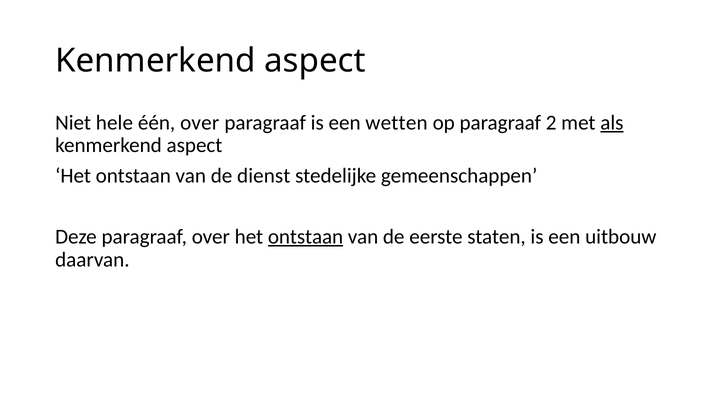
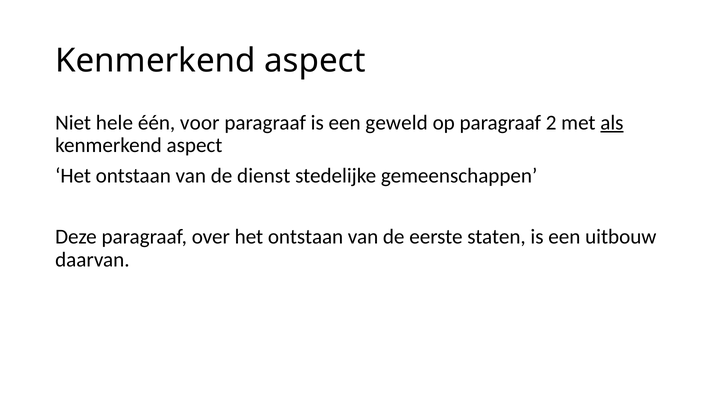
één over: over -> voor
wetten: wetten -> geweld
ontstaan at (306, 236) underline: present -> none
